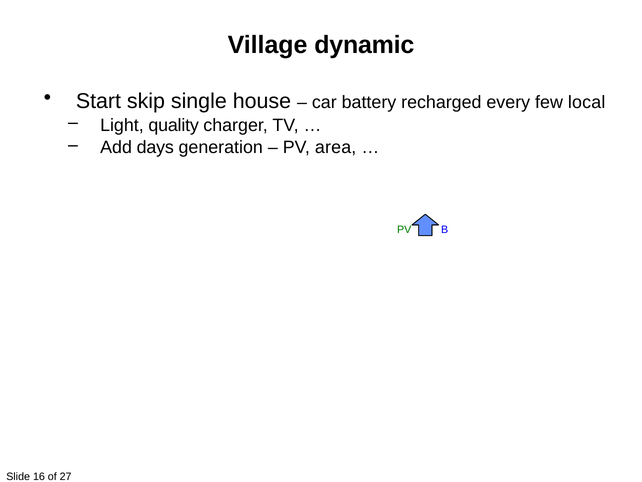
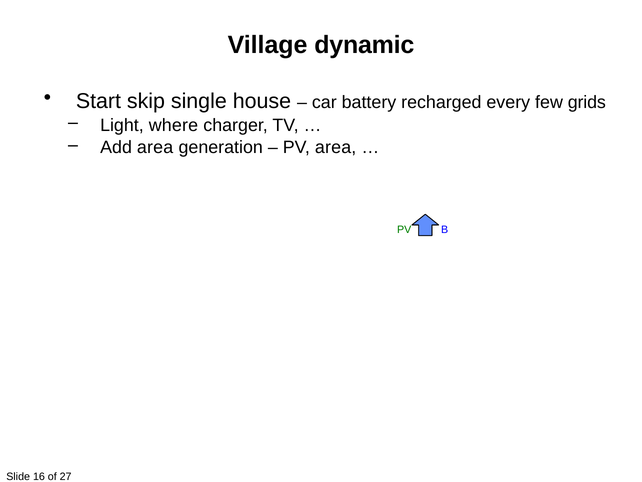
local: local -> grids
quality: quality -> where
Add days: days -> area
